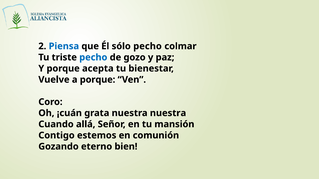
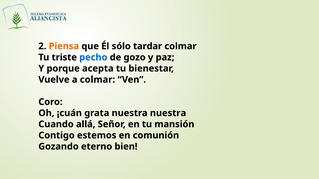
Piensa colour: blue -> orange
sólo pecho: pecho -> tardar
a porque: porque -> colmar
